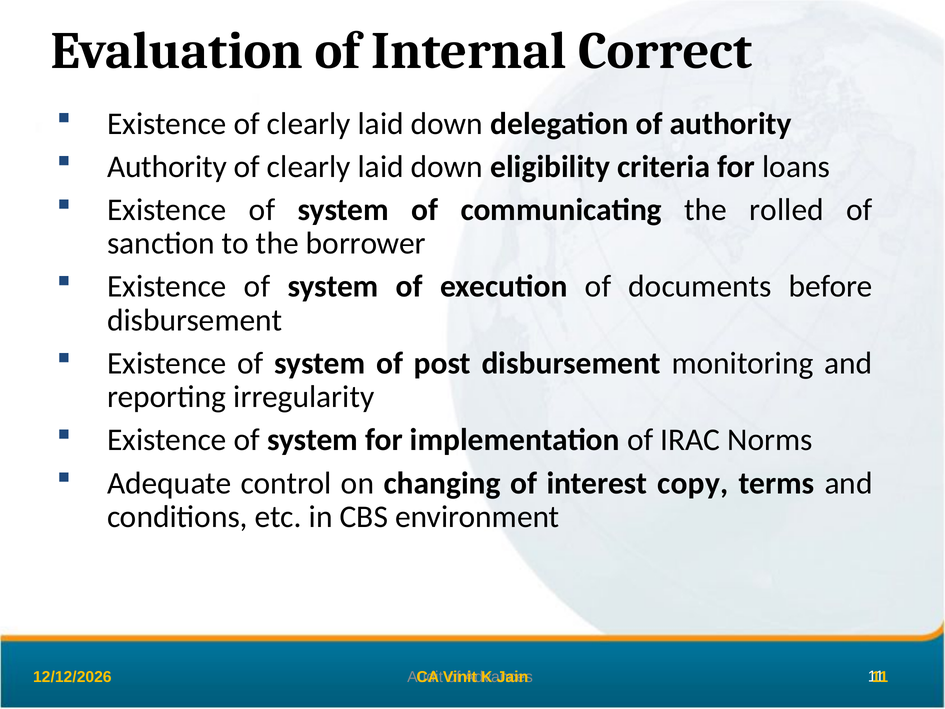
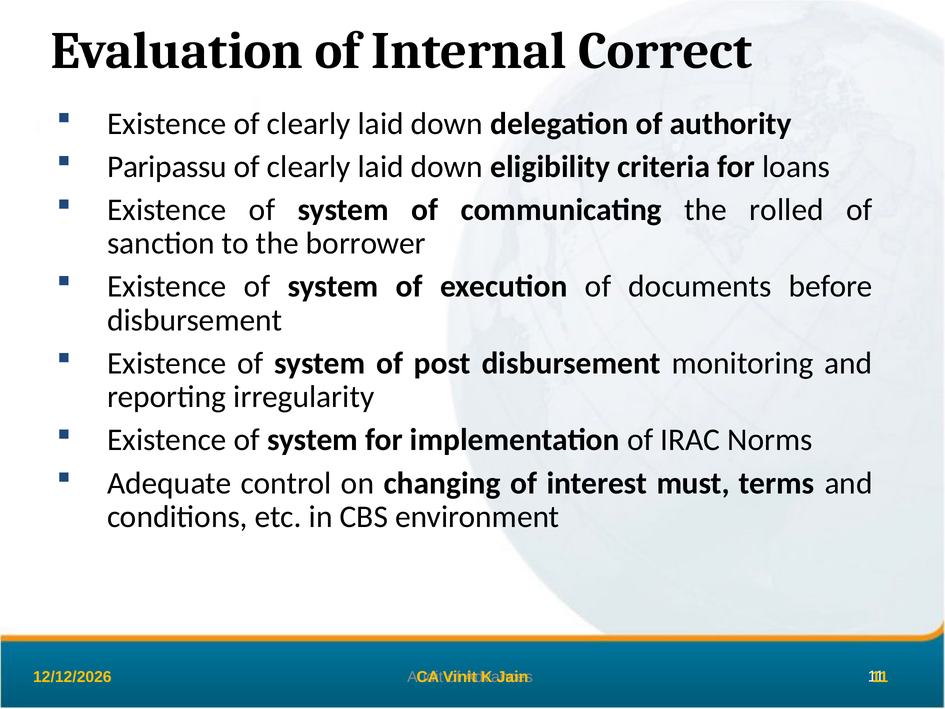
Authority at (167, 167): Authority -> Paripassu
copy: copy -> must
